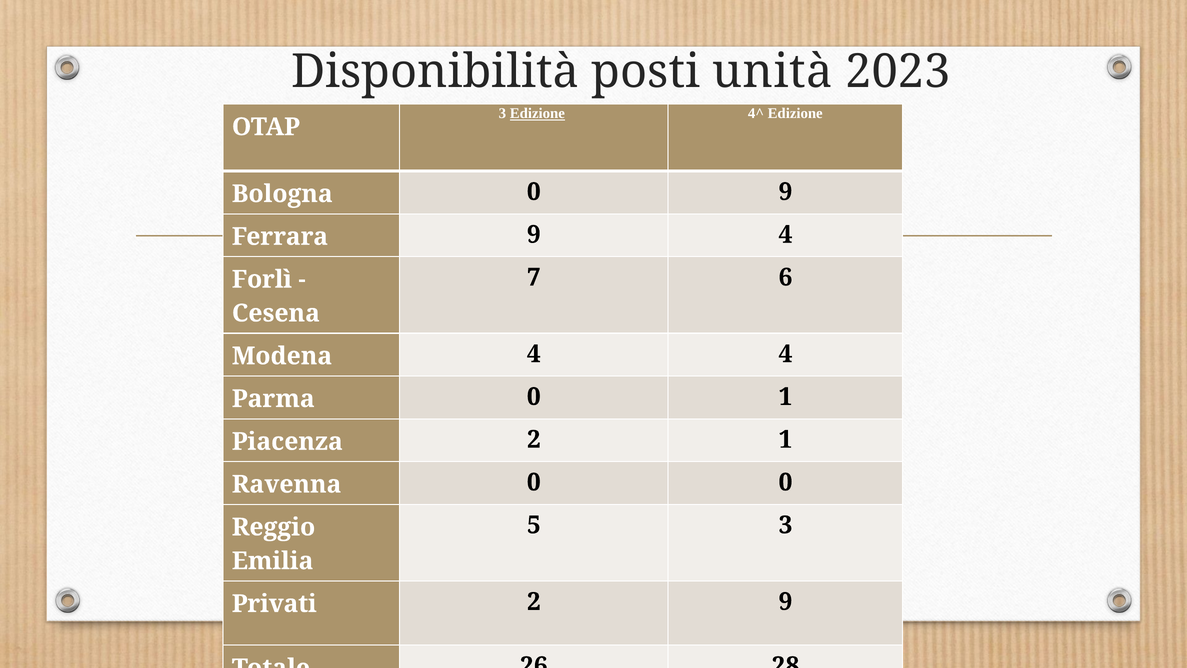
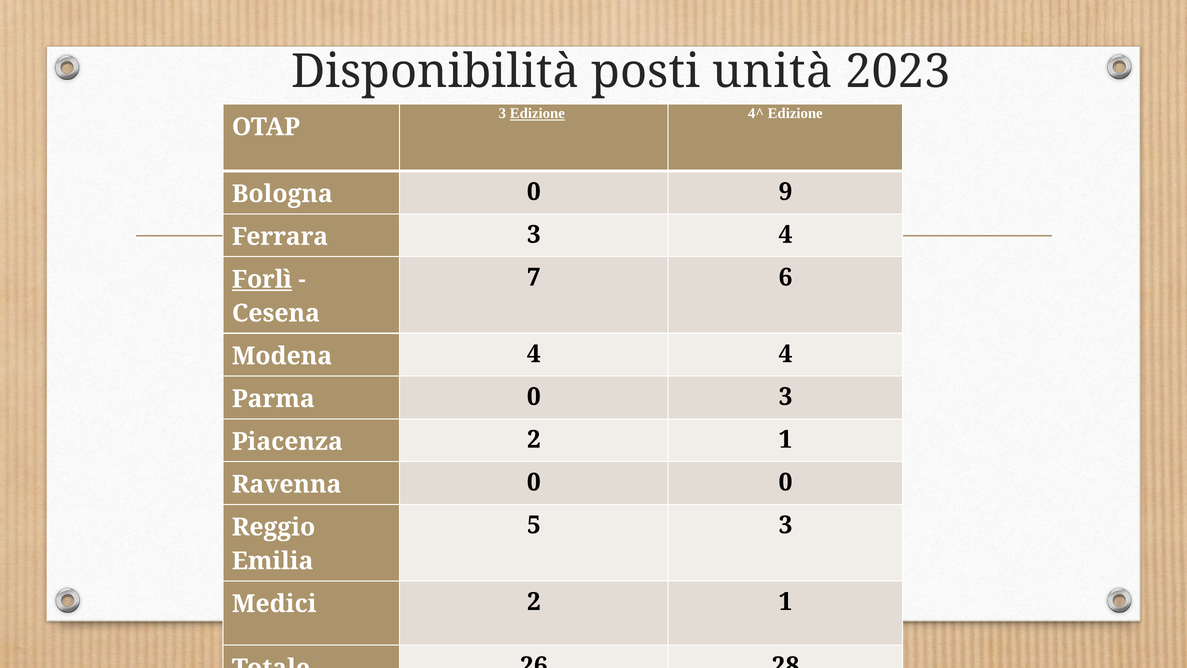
Ferrara 9: 9 -> 3
Forlì underline: none -> present
0 1: 1 -> 3
Privati: Privati -> Medici
9 at (785, 601): 9 -> 1
